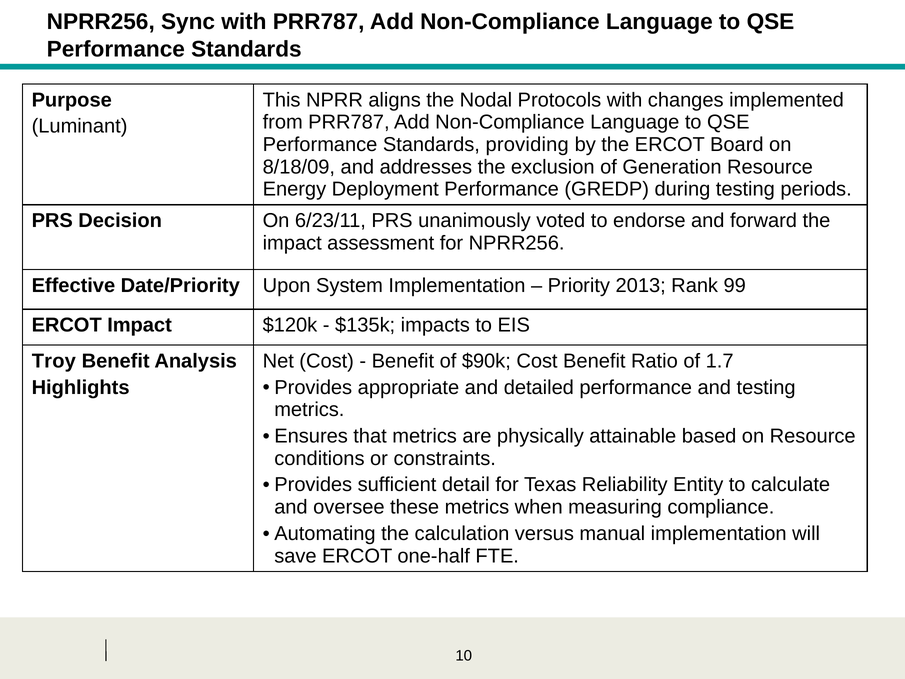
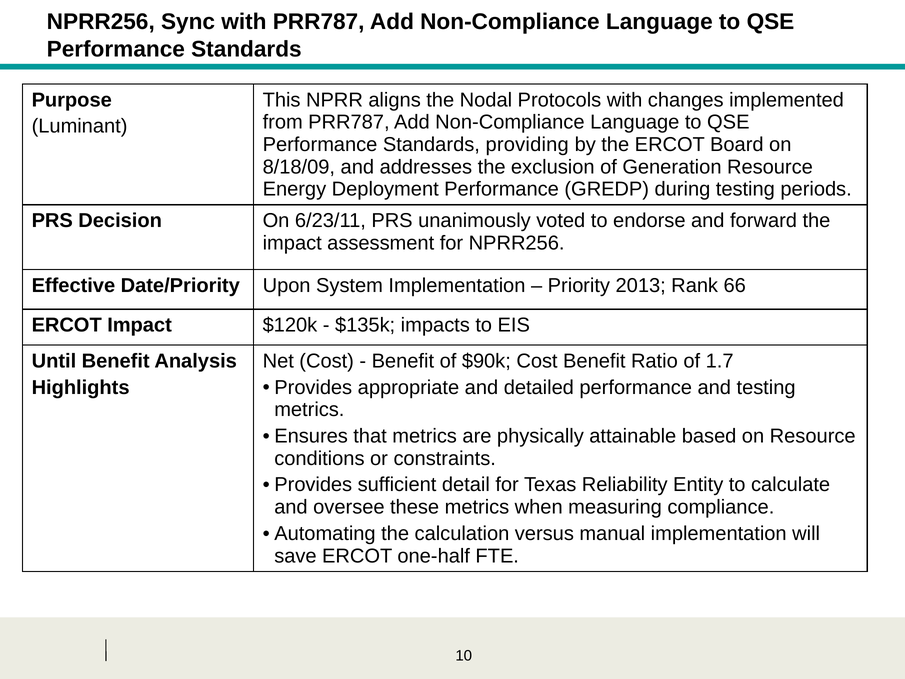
99: 99 -> 66
Troy: Troy -> Until
